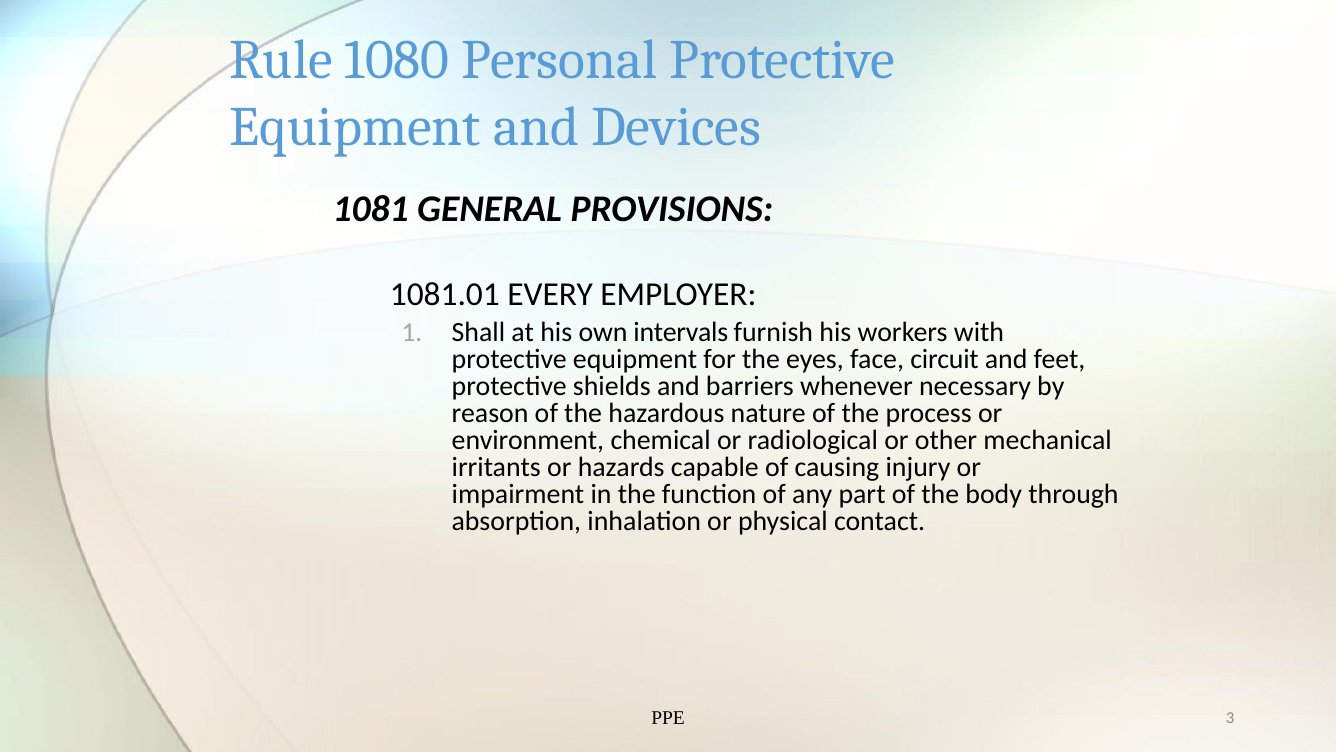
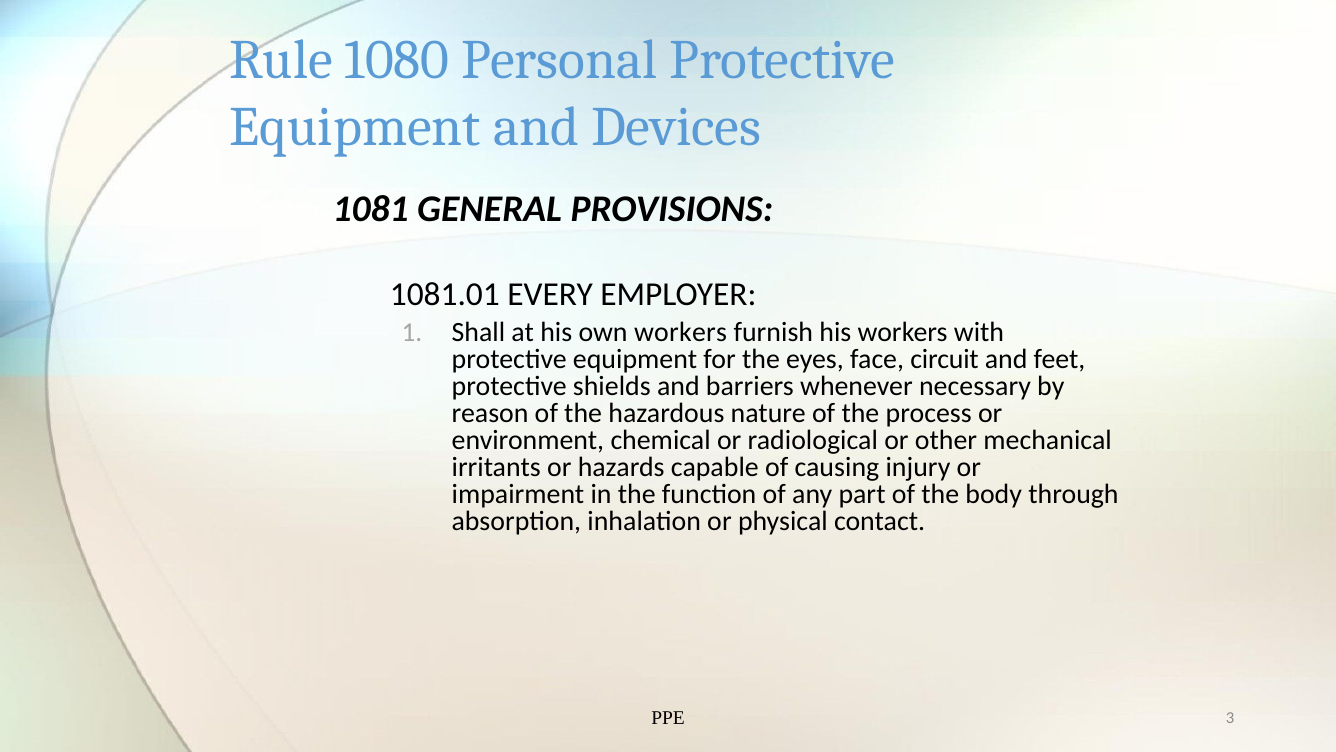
own intervals: intervals -> workers
